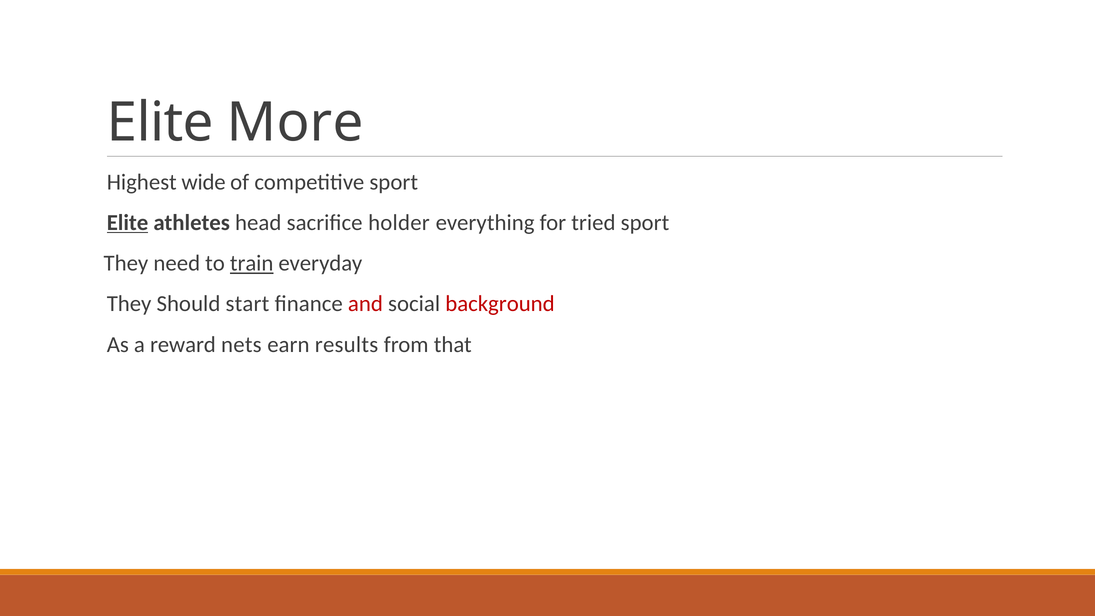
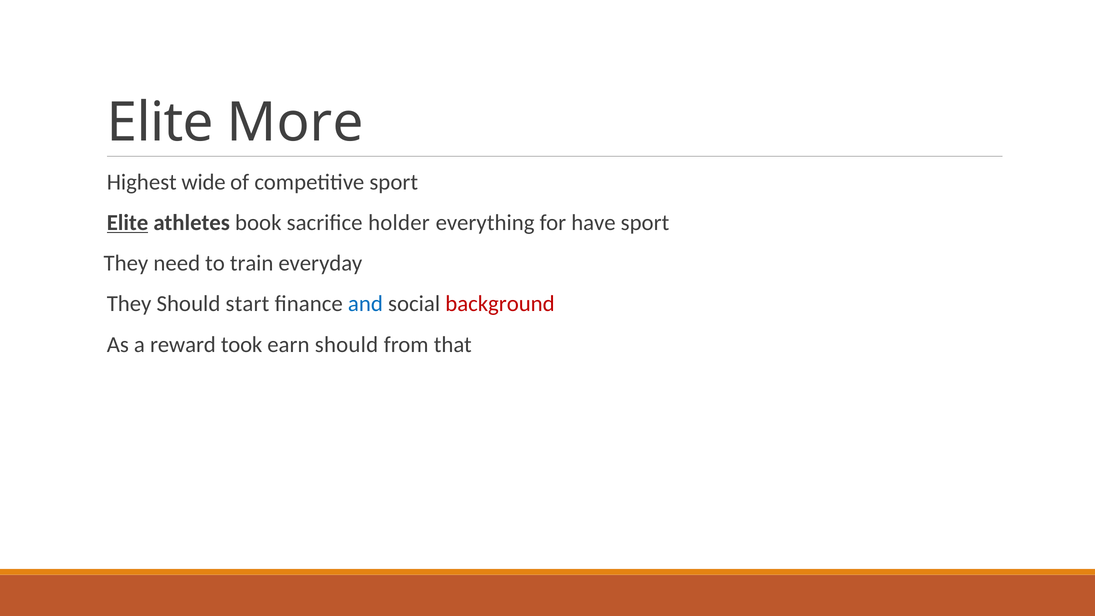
head: head -> book
tried: tried -> have
train underline: present -> none
and colour: red -> blue
nets: nets -> took
earn results: results -> should
